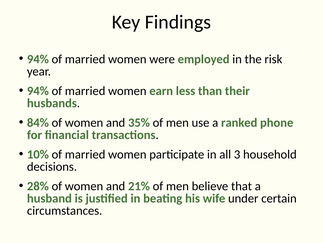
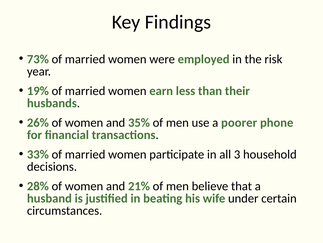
94% at (38, 59): 94% -> 73%
94% at (38, 91): 94% -> 19%
84%: 84% -> 26%
ranked: ranked -> poorer
10%: 10% -> 33%
